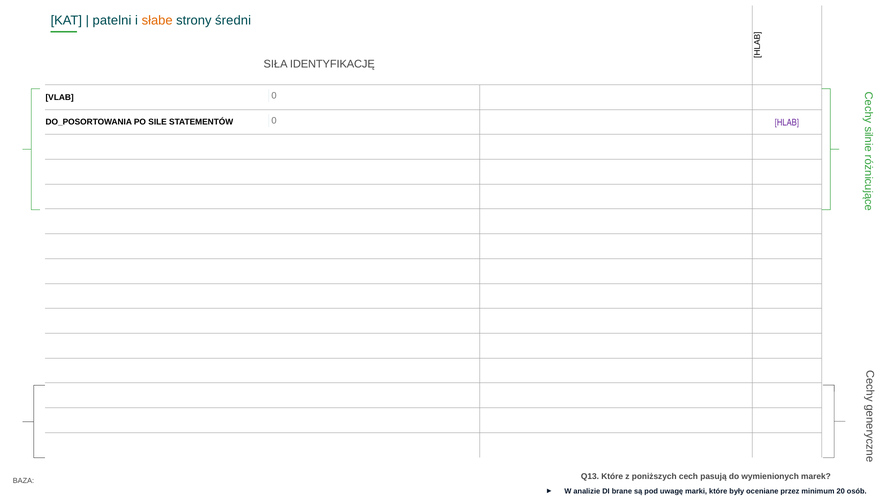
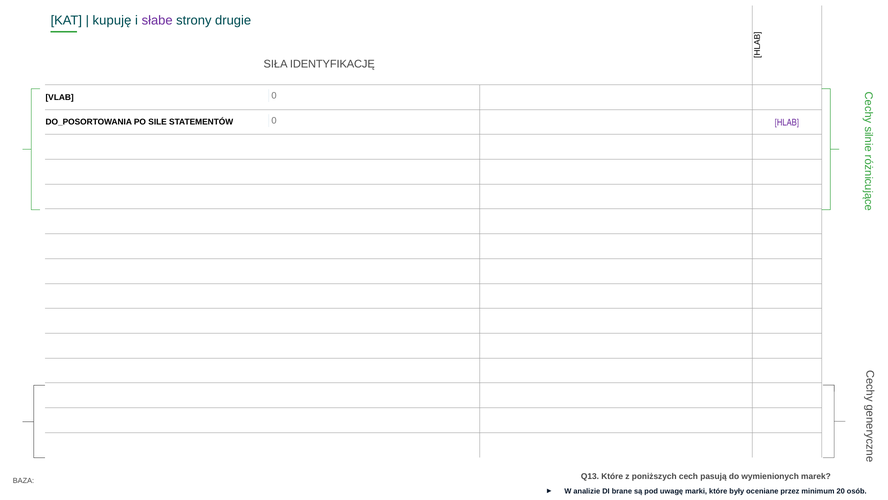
patelni: patelni -> kupuję
słabe colour: orange -> purple
średni: średni -> drugie
